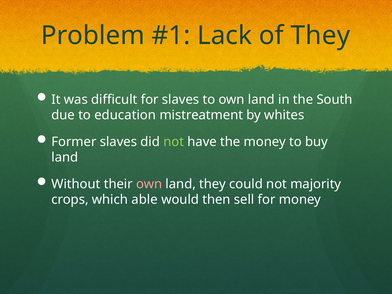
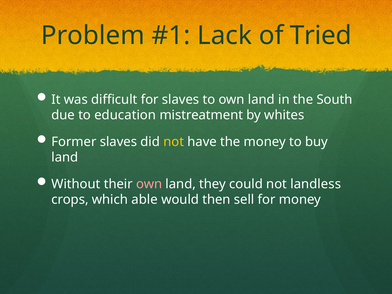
of They: They -> Tried
not at (174, 142) colour: light green -> yellow
majority: majority -> landless
